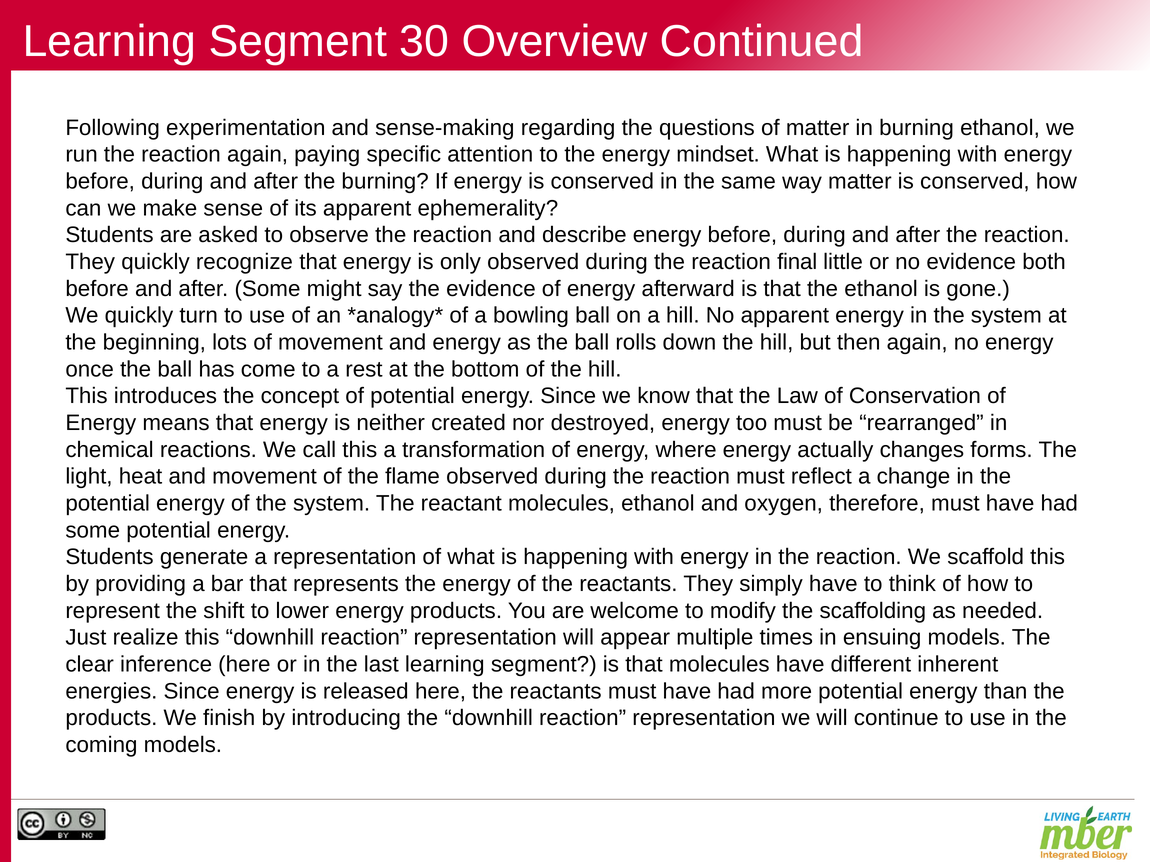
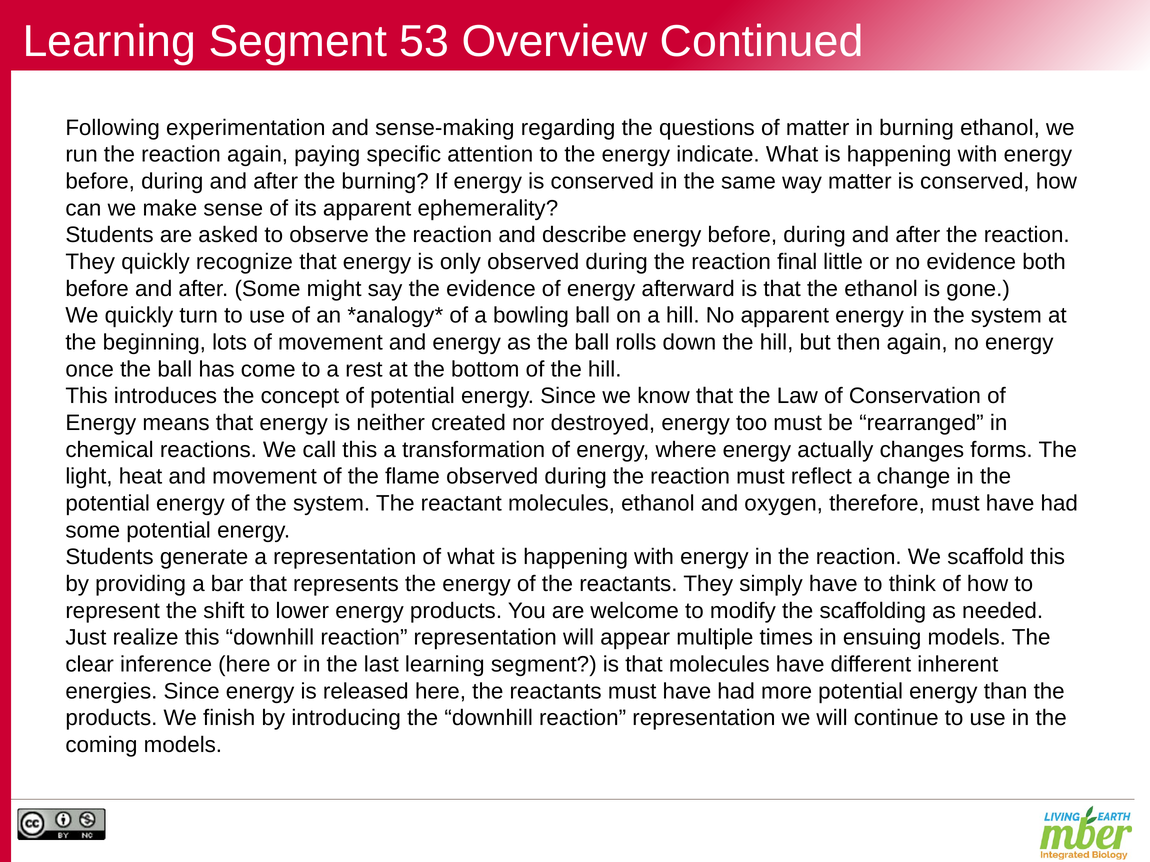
30: 30 -> 53
mindset: mindset -> indicate
